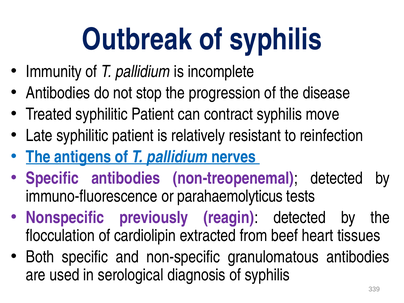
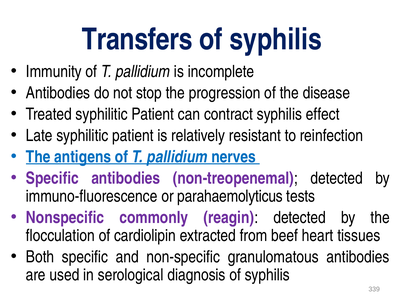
Outbreak: Outbreak -> Transfers
move: move -> effect
previously: previously -> commonly
